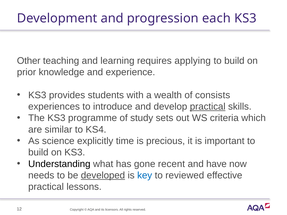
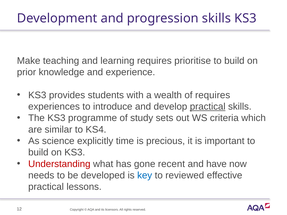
progression each: each -> skills
Other: Other -> Make
applying: applying -> prioritise
of consists: consists -> requires
Understanding colour: black -> red
developed underline: present -> none
